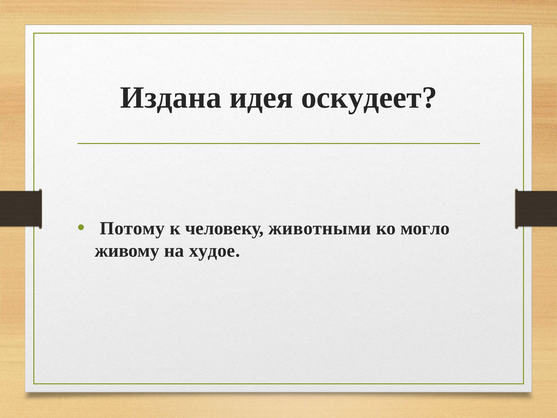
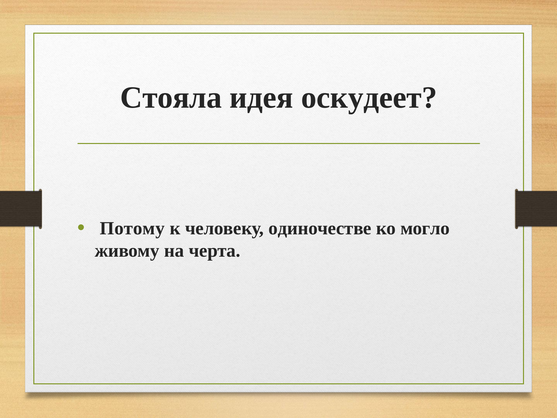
Издана: Издана -> Стояла
животными: животными -> одиночестве
худое: худое -> черта
